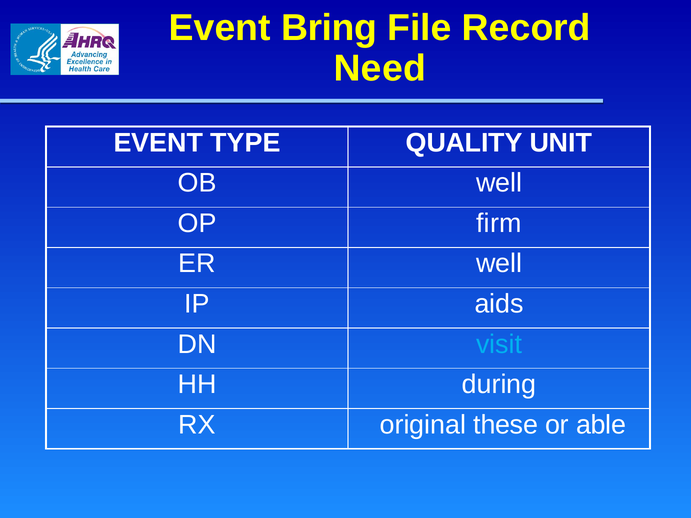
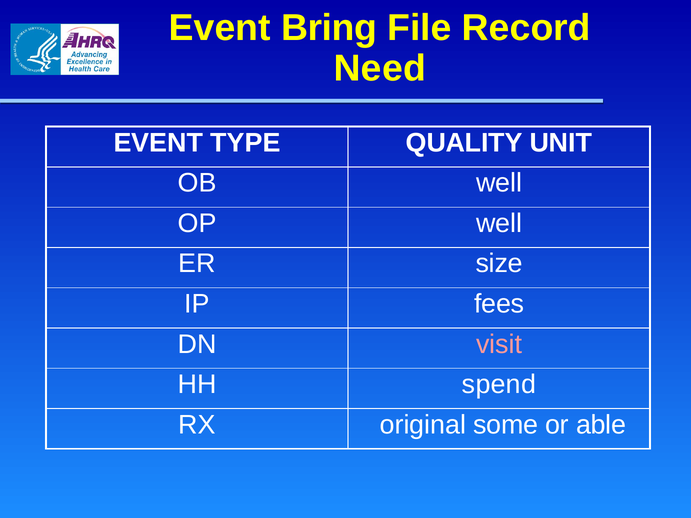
OP firm: firm -> well
ER well: well -> size
aids: aids -> fees
visit colour: light blue -> pink
during: during -> spend
these: these -> some
